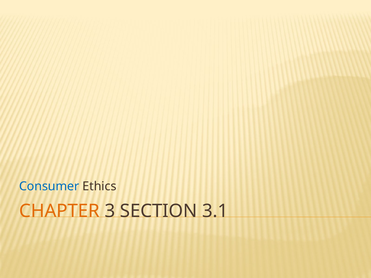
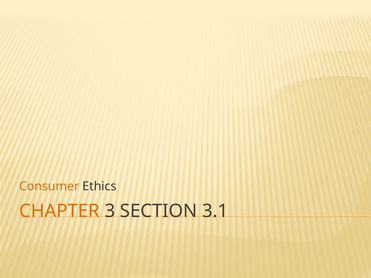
Consumer colour: blue -> orange
